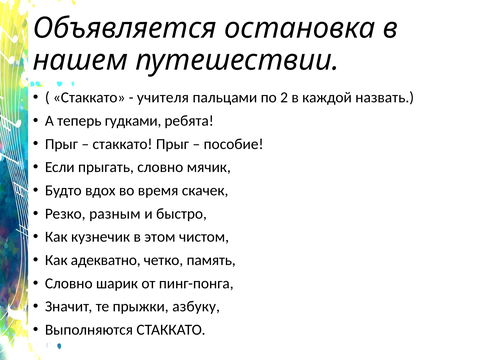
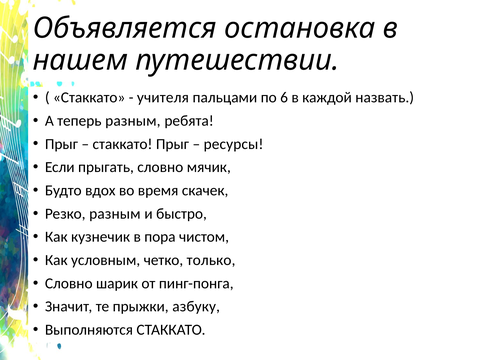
2: 2 -> 6
теперь гудками: гудками -> разным
пособие: пособие -> ресурсы
этом: этом -> пора
адекватно: адекватно -> условным
память: память -> только
